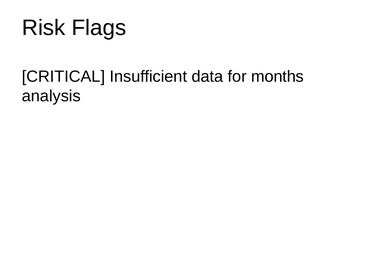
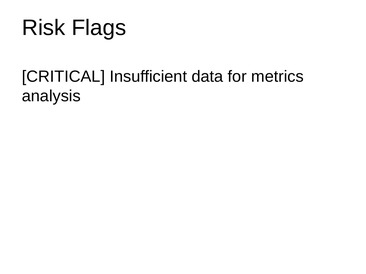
months: months -> metrics
